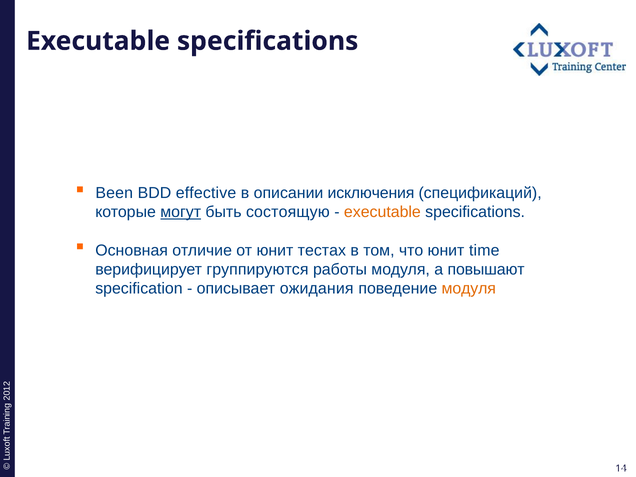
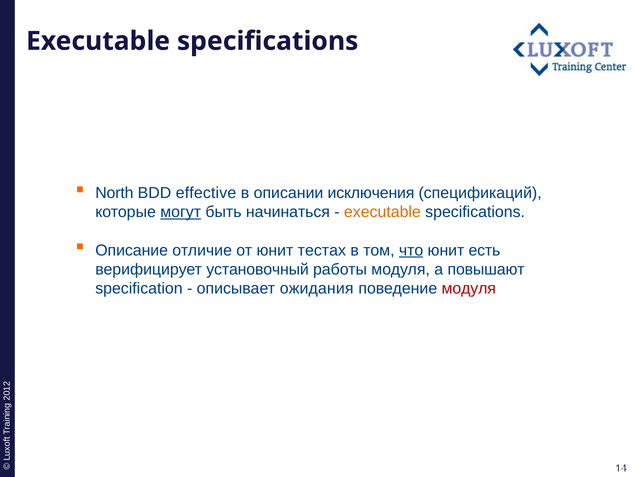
Been: Been -> North
состоящую: состоящую -> начинаться
Основная: Основная -> Описание
что underline: none -> present
time: time -> есть
группируются: группируются -> установочный
модуля at (469, 288) colour: orange -> red
